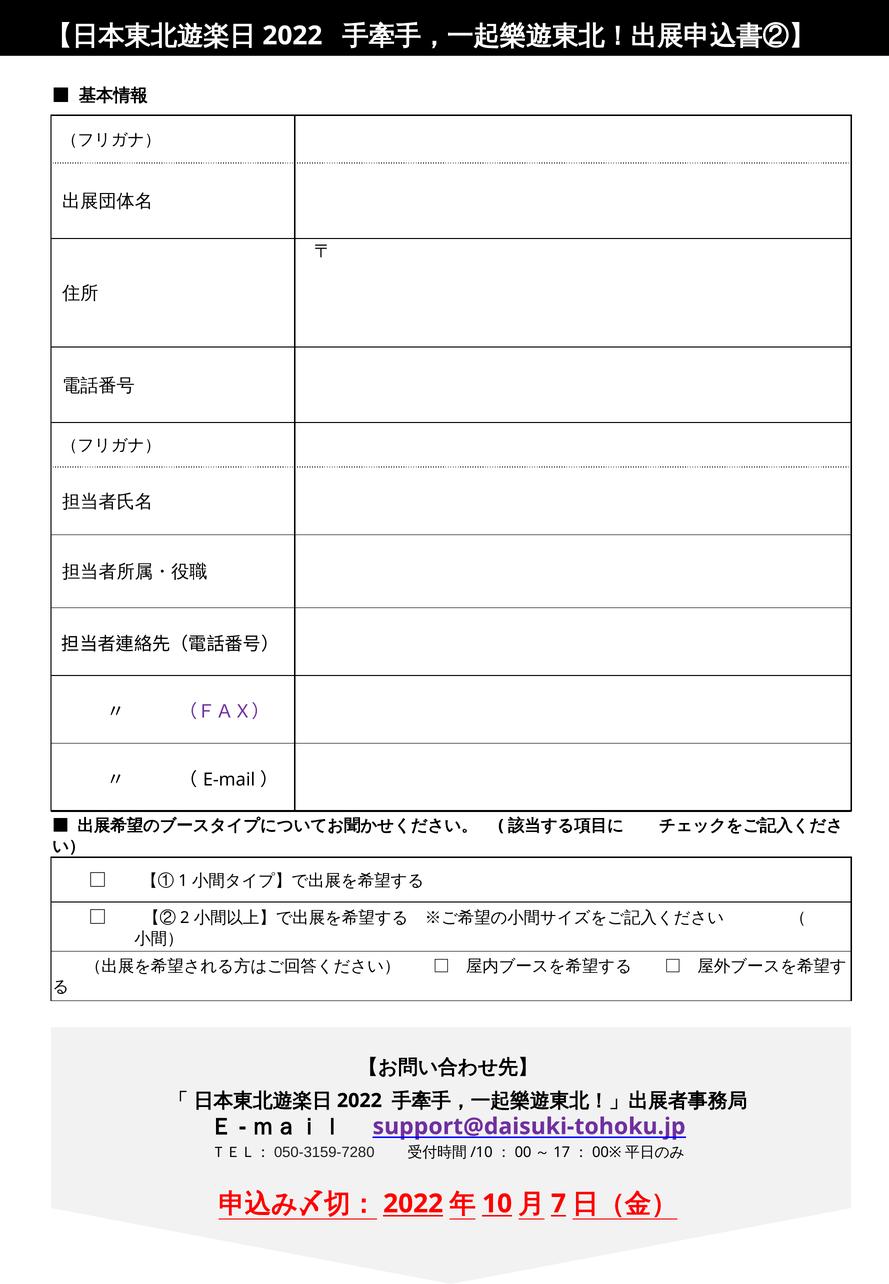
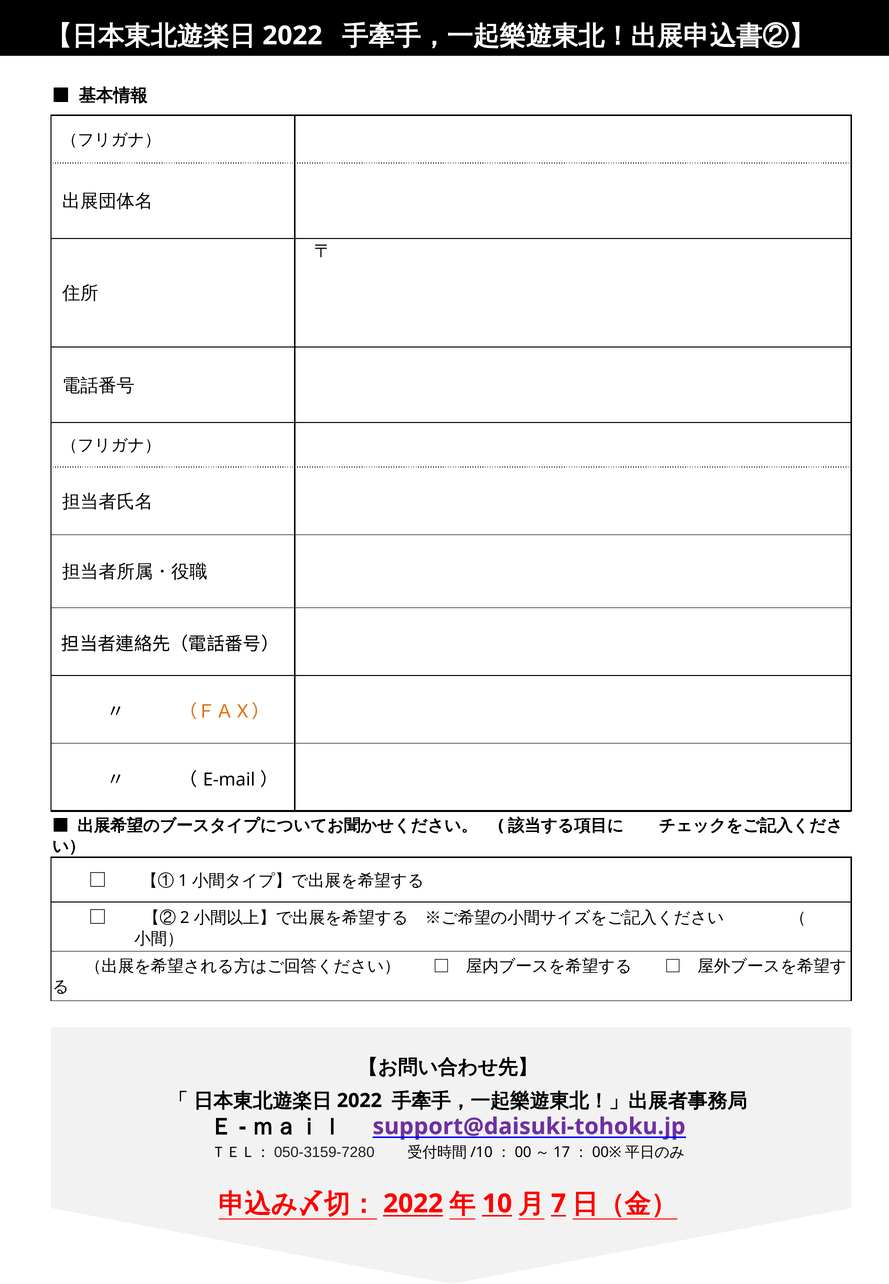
（ＦＡＸ） colour: purple -> orange
